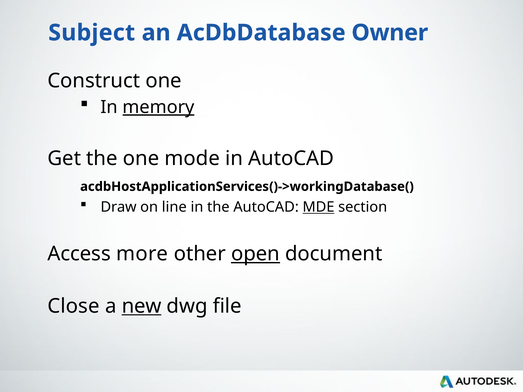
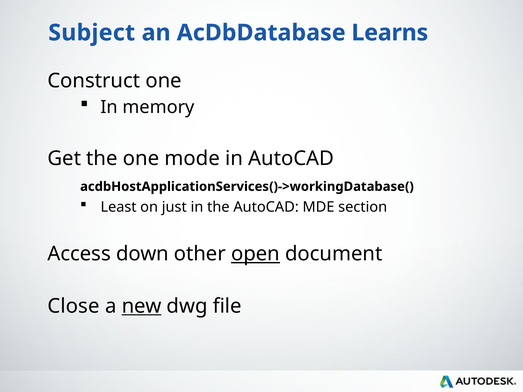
Owner: Owner -> Learns
memory underline: present -> none
Draw: Draw -> Least
line: line -> just
MDE underline: present -> none
more: more -> down
